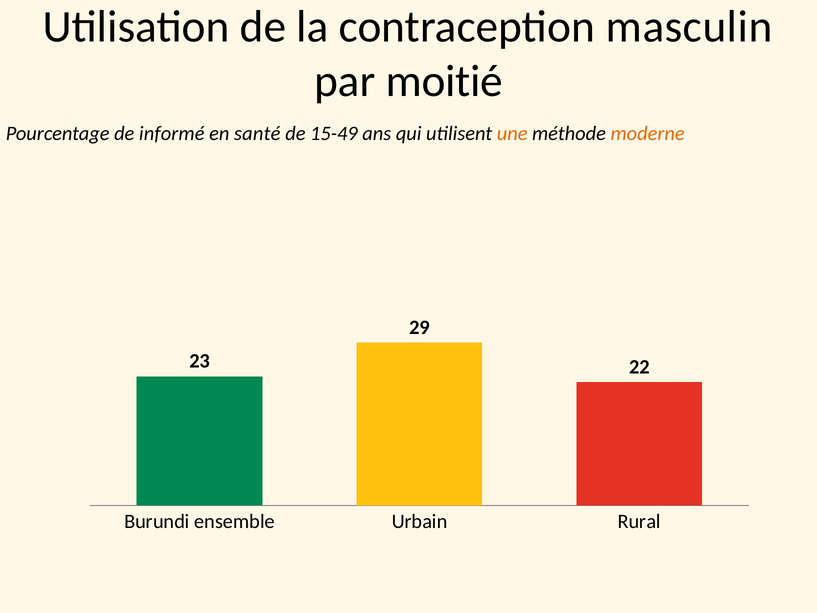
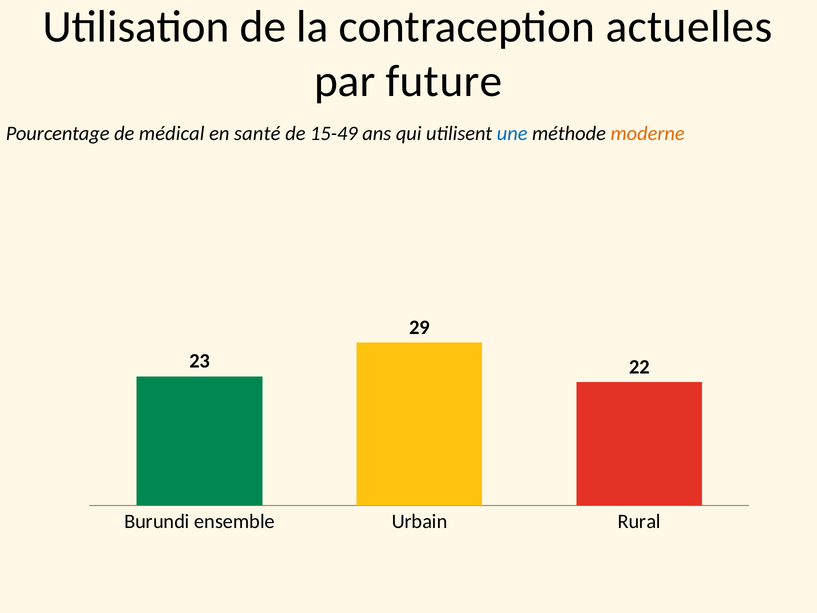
masculin: masculin -> actuelles
moitié: moitié -> future
informé: informé -> médical
une colour: orange -> blue
